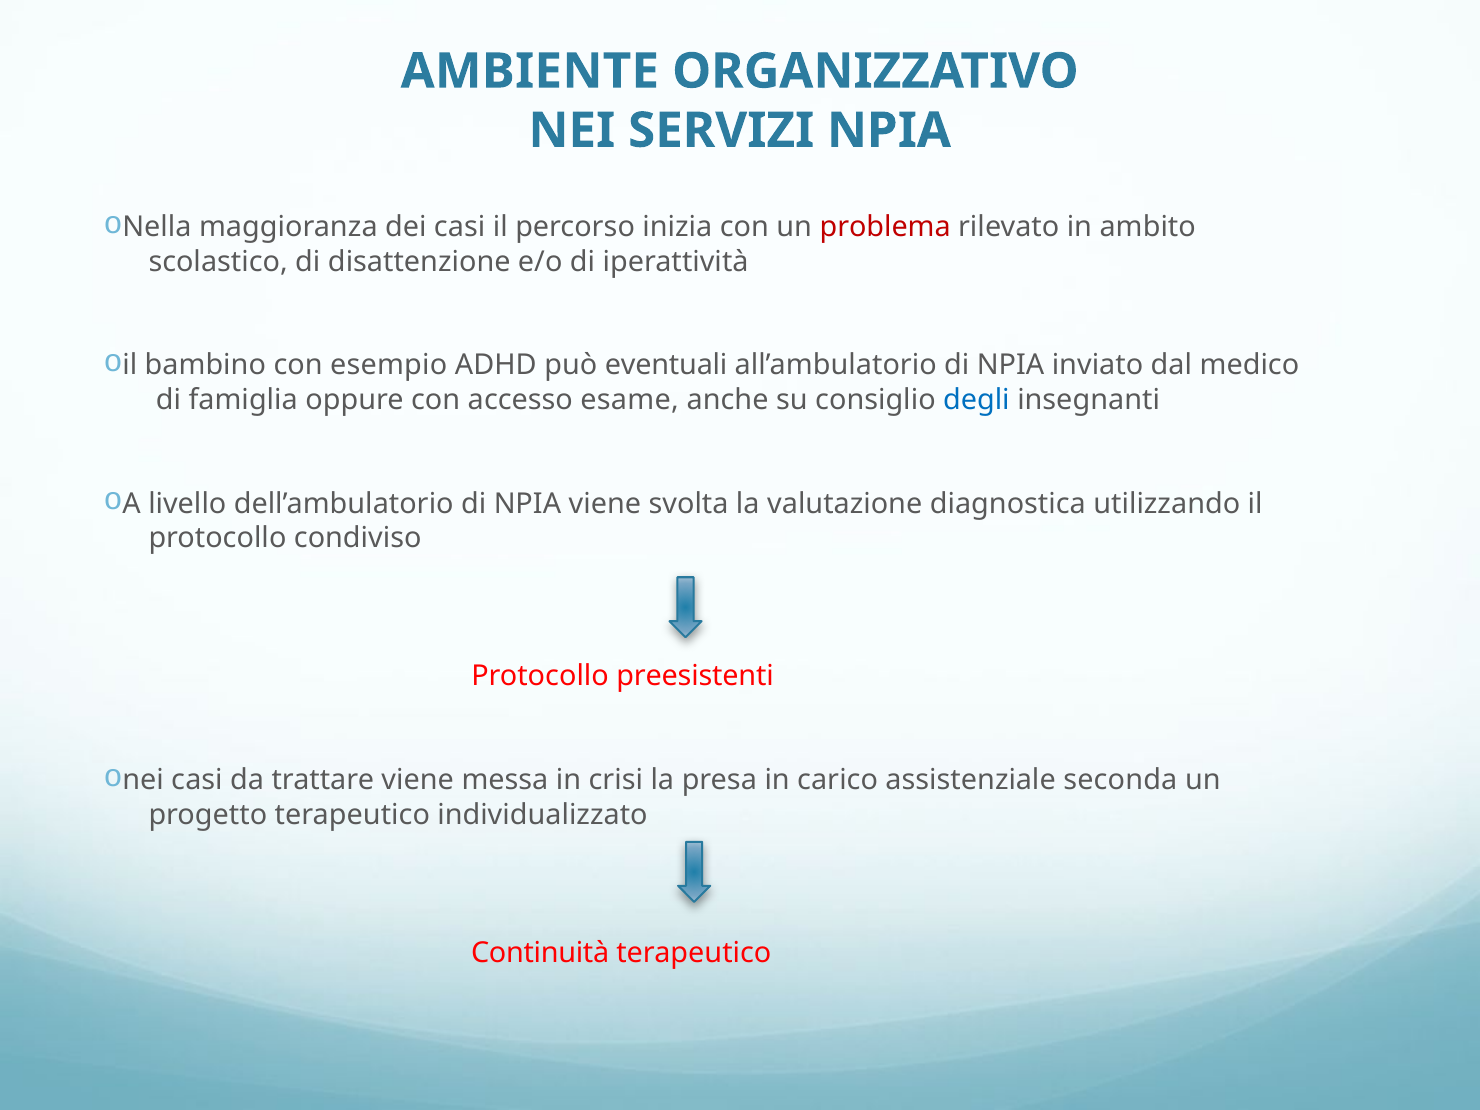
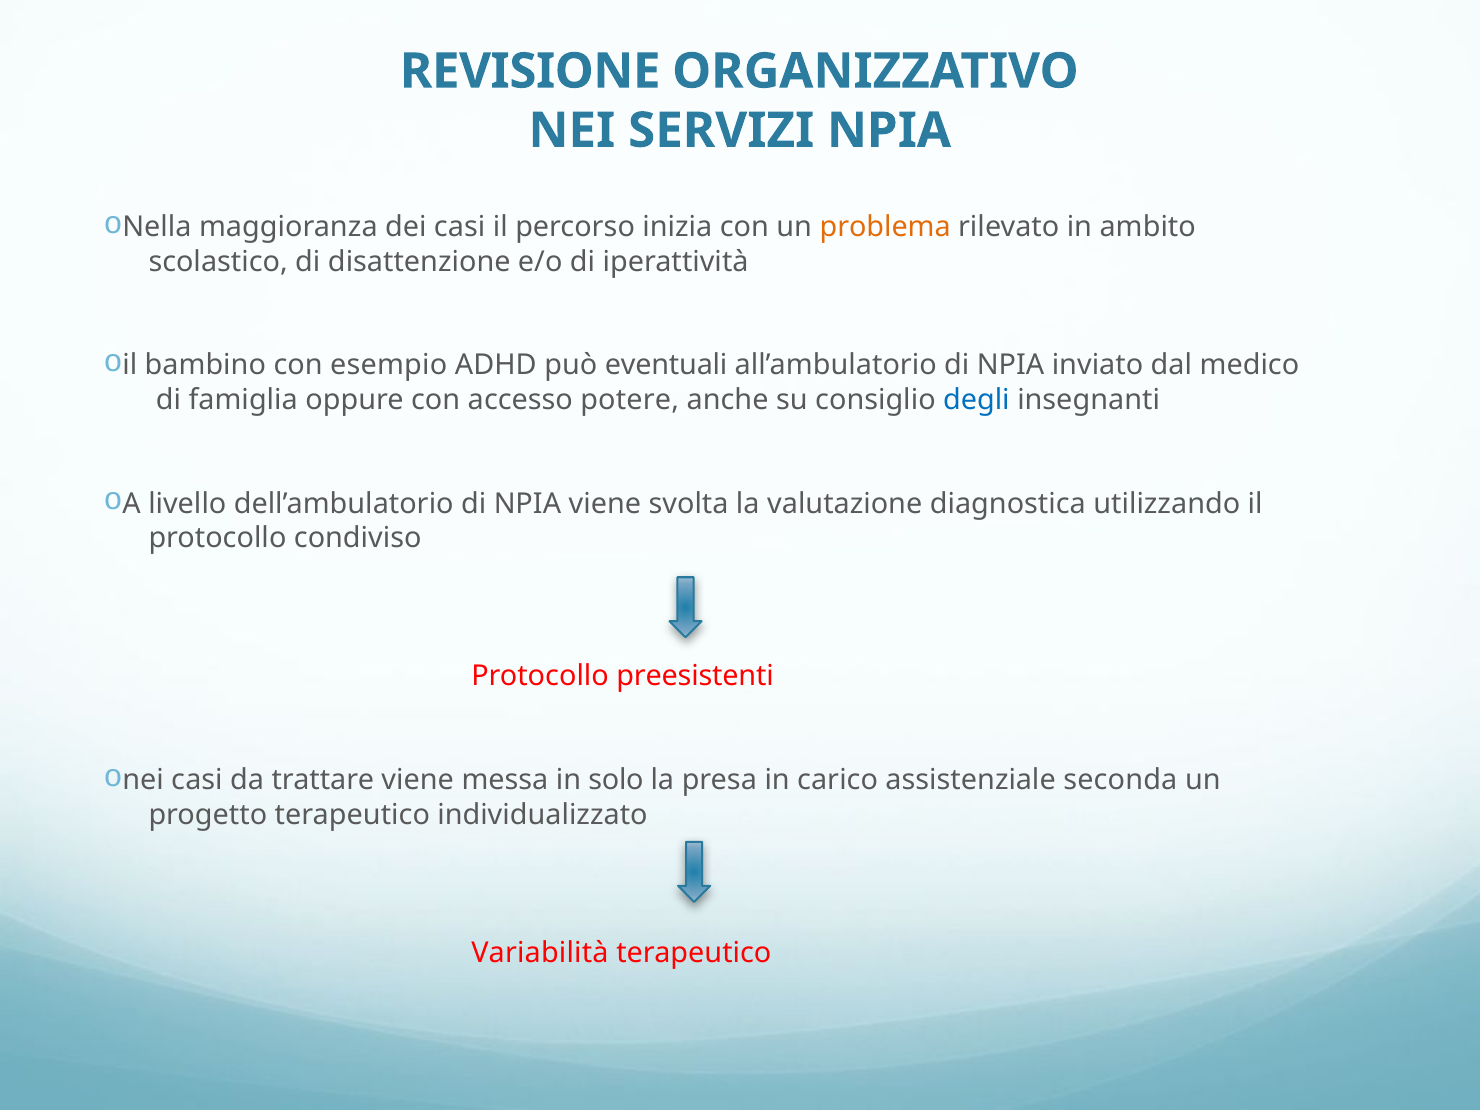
AMBIENTE: AMBIENTE -> REVISIONE
problema colour: red -> orange
esame: esame -> potere
crisi: crisi -> solo
Continuità: Continuità -> Variabilità
